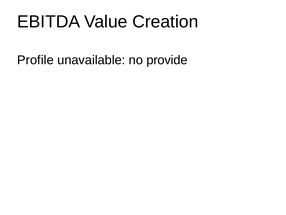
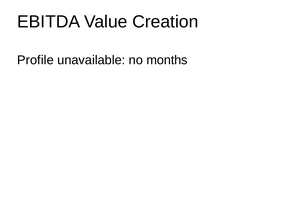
provide: provide -> months
